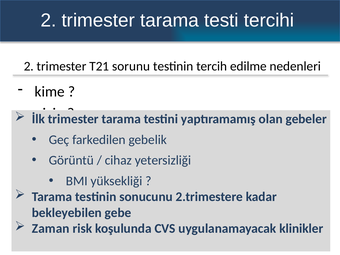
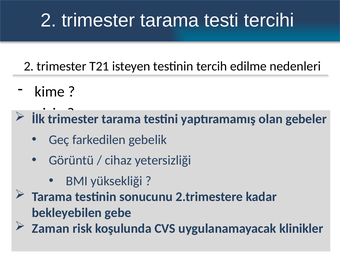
sorunu: sorunu -> isteyen
